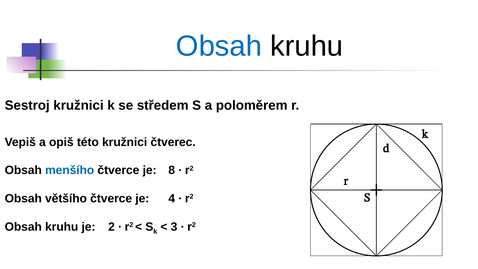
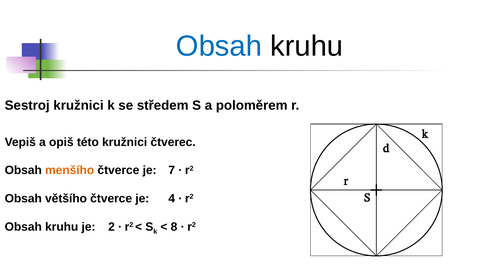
menšího colour: blue -> orange
8: 8 -> 7
3: 3 -> 8
